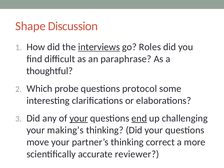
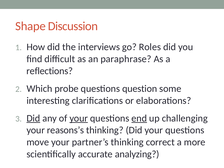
interviews underline: present -> none
thoughtful: thoughtful -> reflections
protocol: protocol -> question
Did at (33, 118) underline: none -> present
making’s: making’s -> reasons’s
reviewer: reviewer -> analyzing
